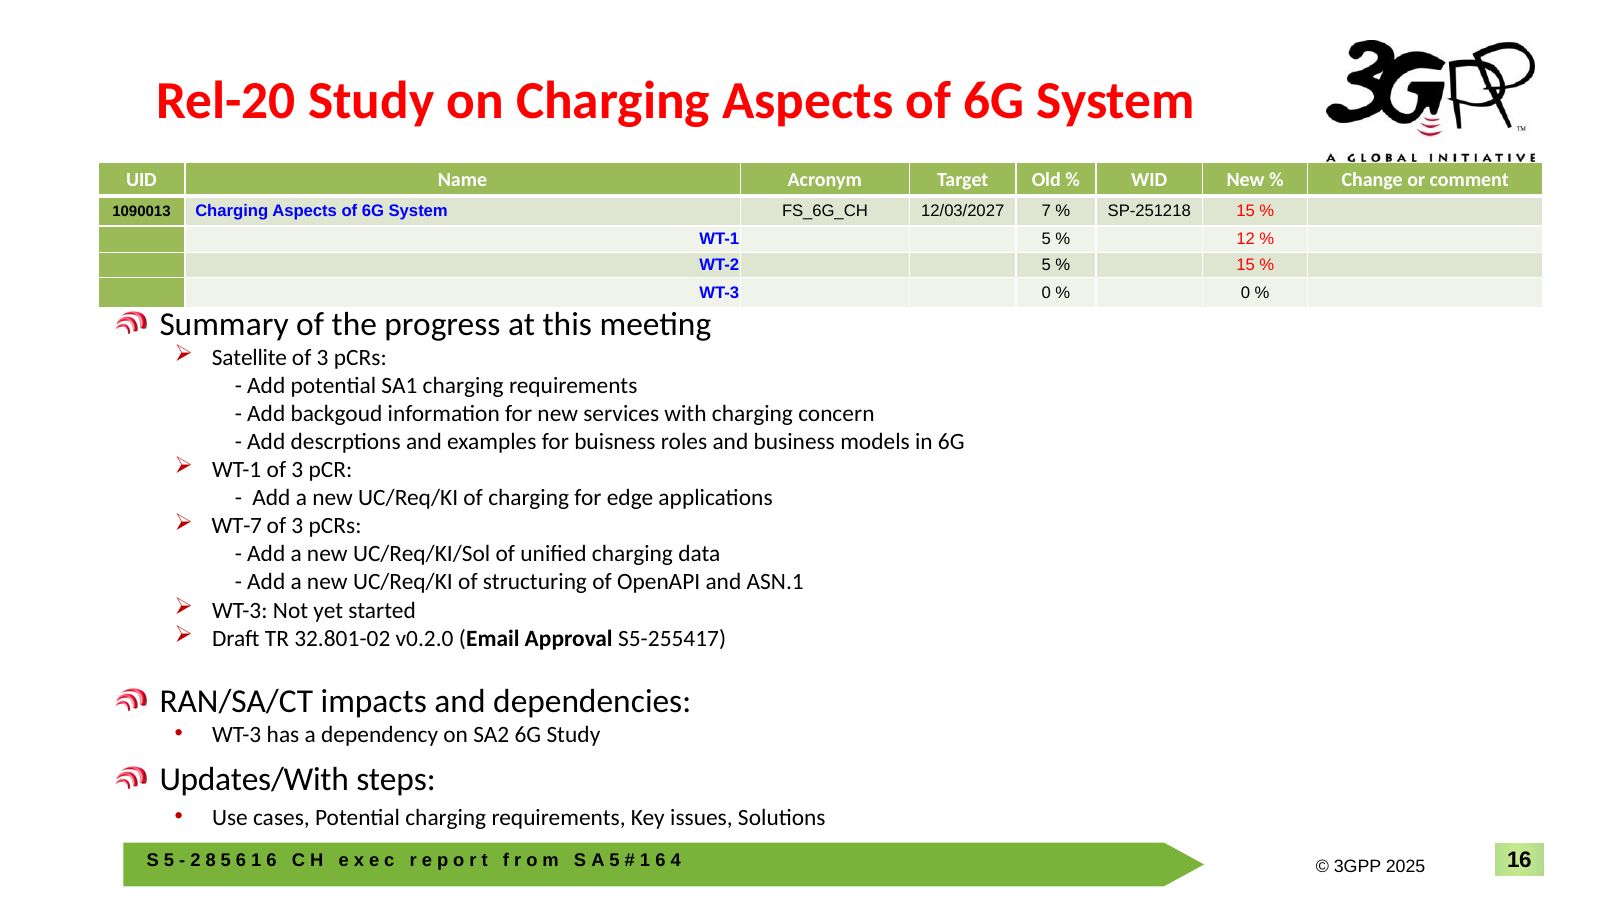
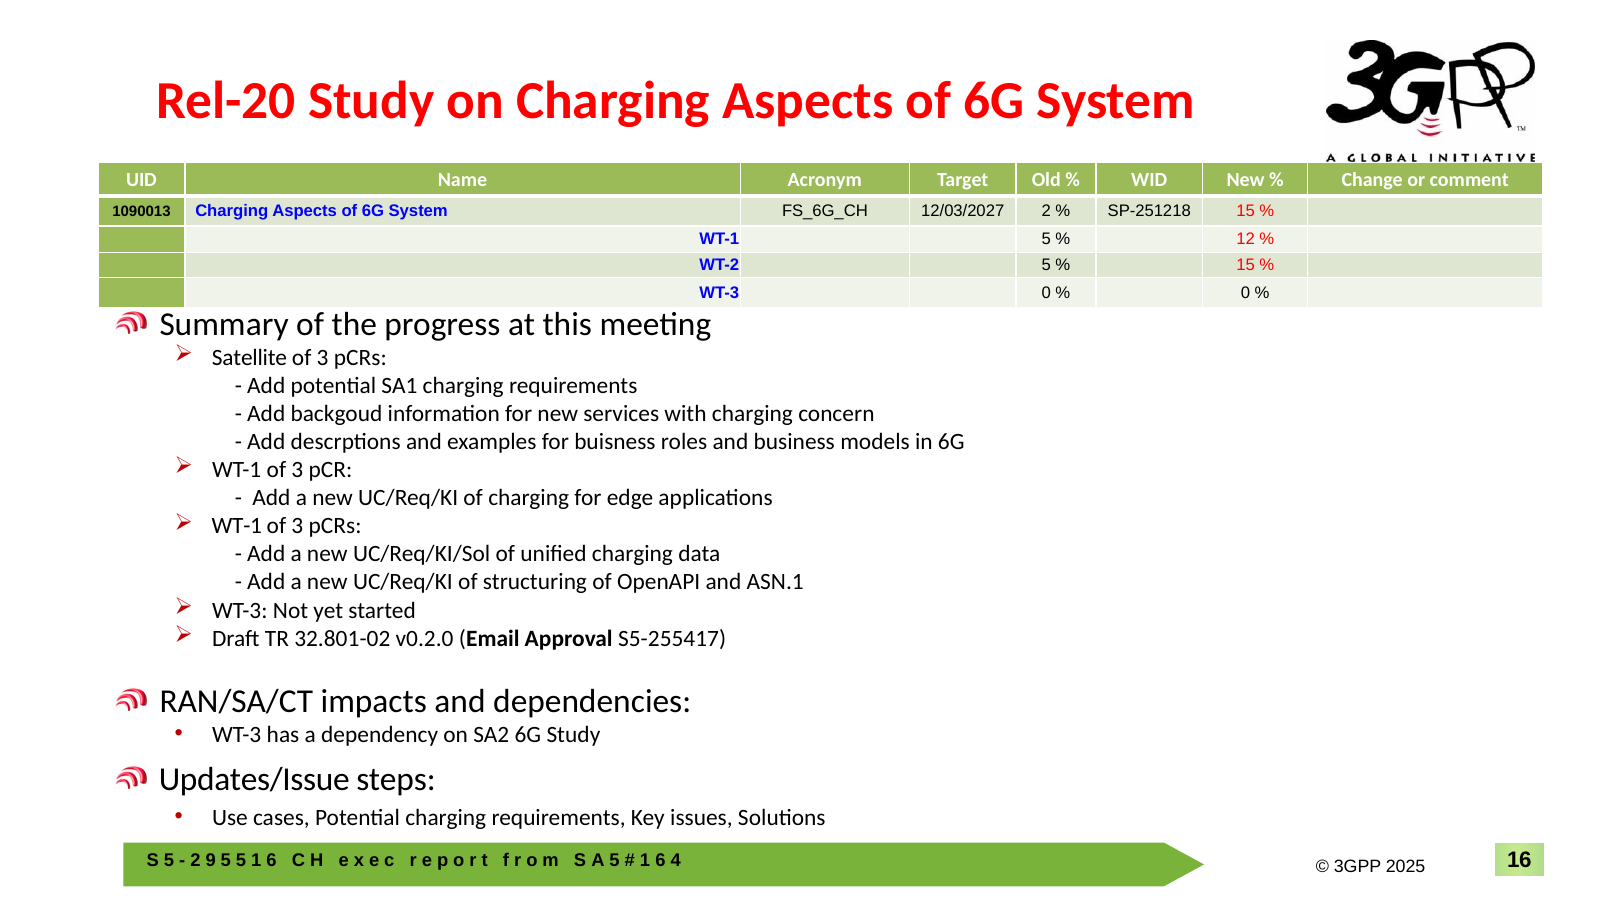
12/03/2027 7: 7 -> 2
WT-7 at (237, 526): WT-7 -> WT-1
Updates/With: Updates/With -> Updates/Issue
8: 8 -> 9
5 6: 6 -> 5
